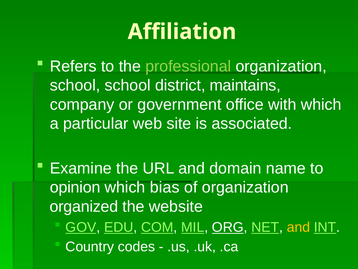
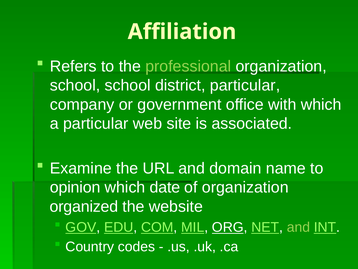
district maintains: maintains -> particular
bias: bias -> date
and at (298, 227) colour: yellow -> light green
